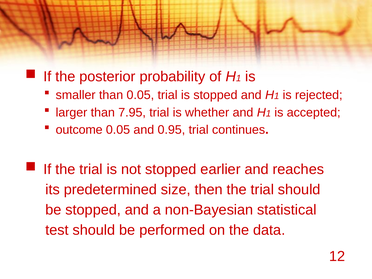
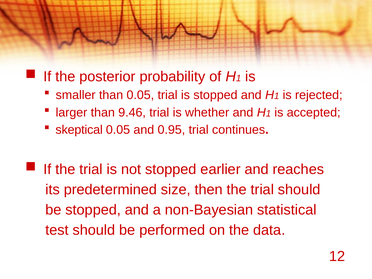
7.95: 7.95 -> 9.46
outcome: outcome -> skeptical
